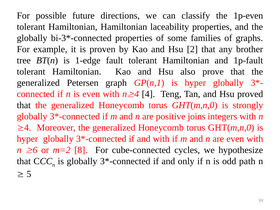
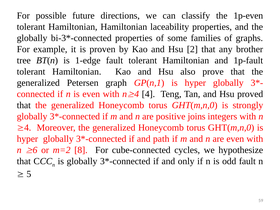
and with: with -> path
odd path: path -> fault
